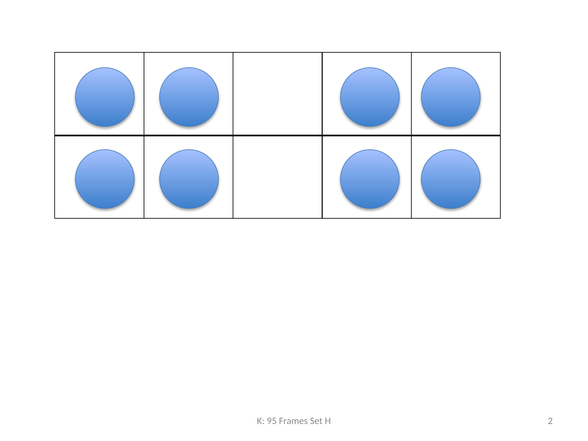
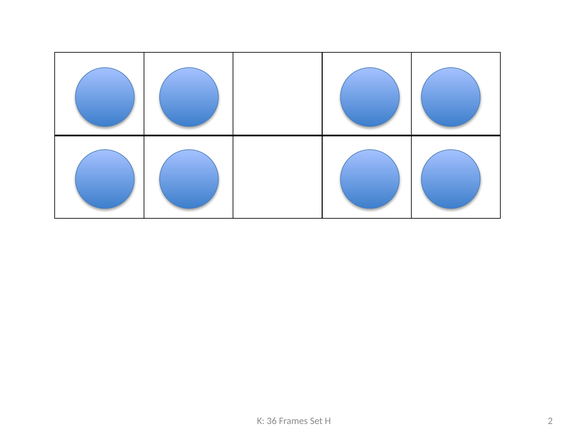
95: 95 -> 36
